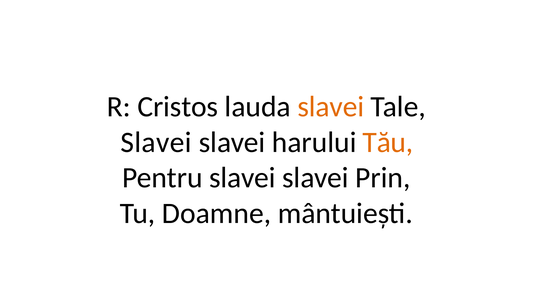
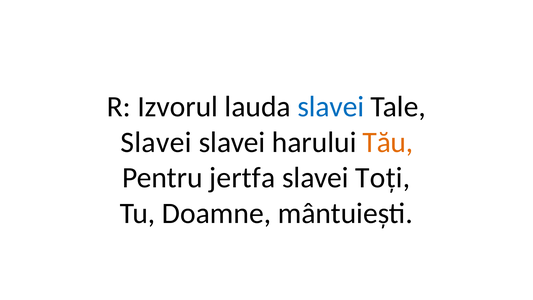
Cristos: Cristos -> Izvorul
slavei at (331, 107) colour: orange -> blue
Pentru slavei: slavei -> jertfa
Prin: Prin -> Toți
